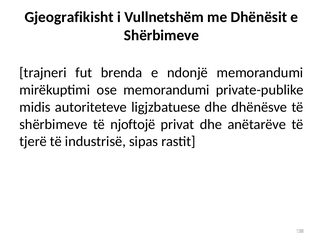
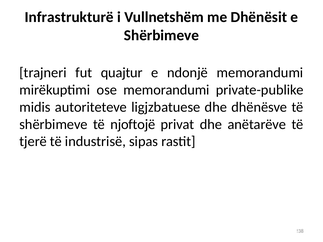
Gjeografikisht: Gjeografikisht -> Infrastrukturë
brenda: brenda -> quajtur
